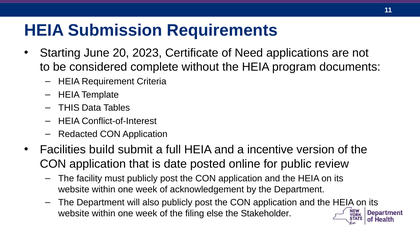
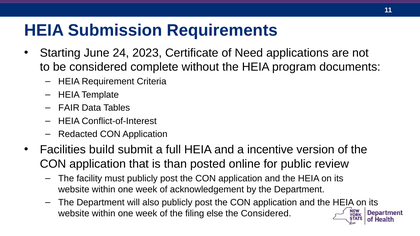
20: 20 -> 24
THIS: THIS -> FAIR
date: date -> than
the Stakeholder: Stakeholder -> Considered
